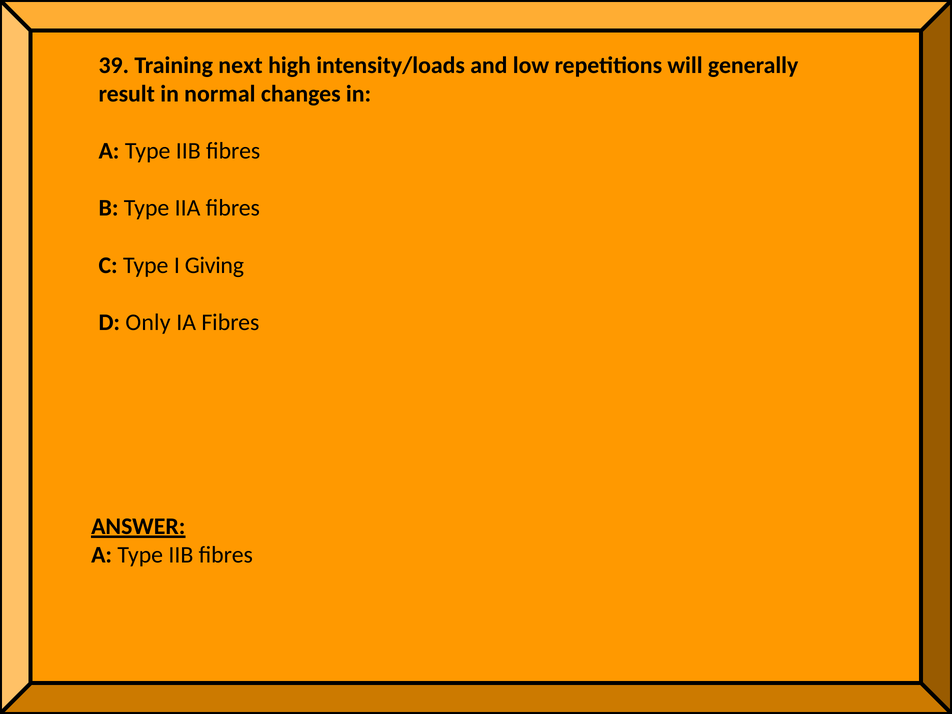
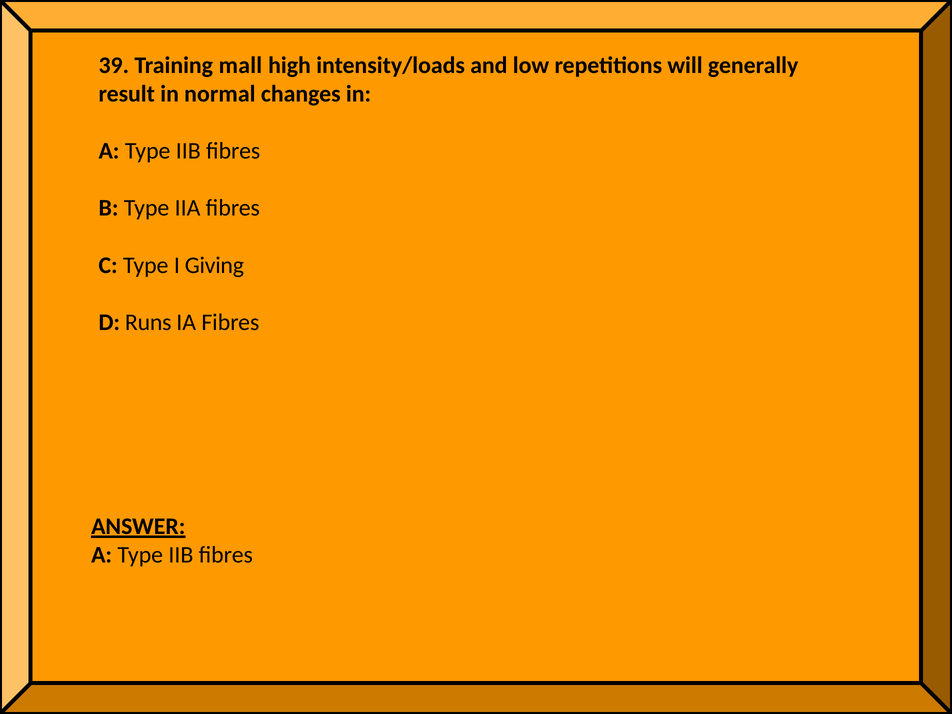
next: next -> mall
Only: Only -> Runs
